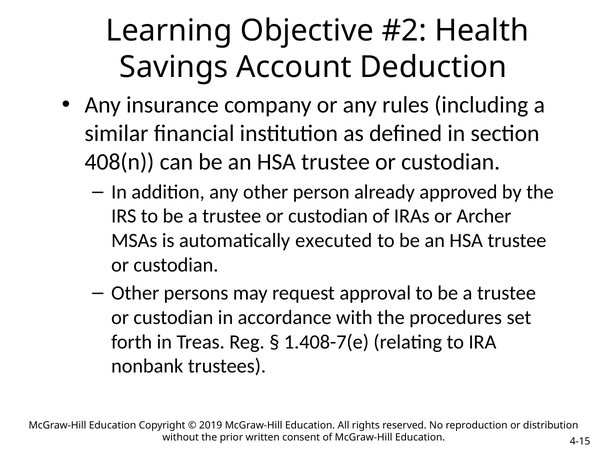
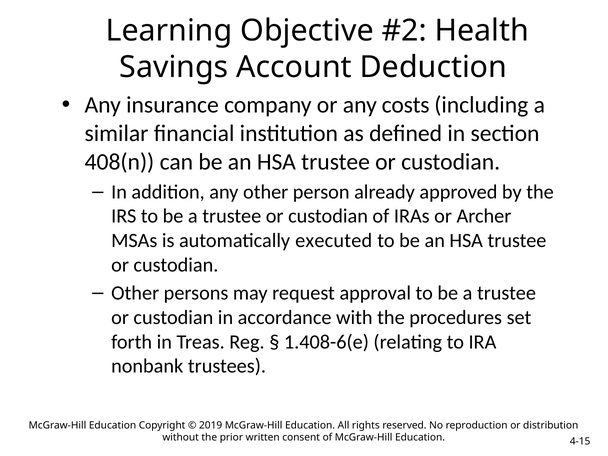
rules: rules -> costs
1.408-7(e: 1.408-7(e -> 1.408-6(e
